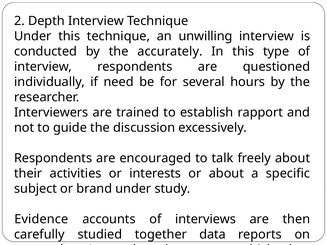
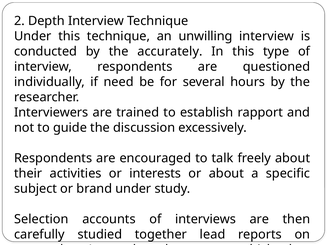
Evidence: Evidence -> Selection
together data: data -> lead
